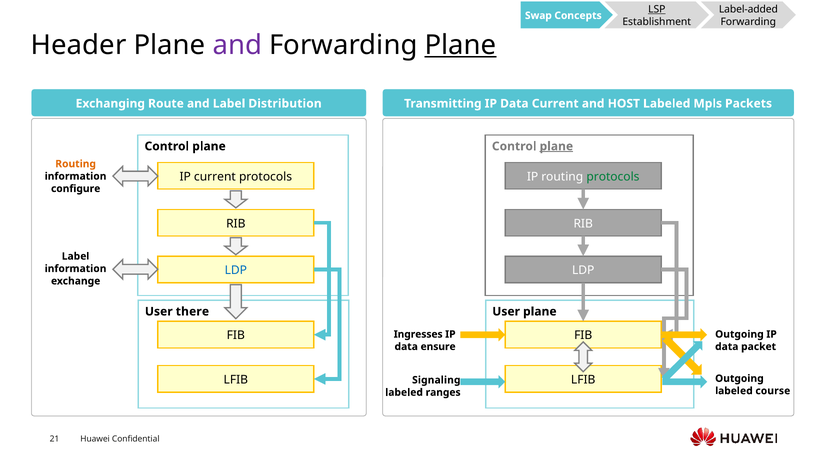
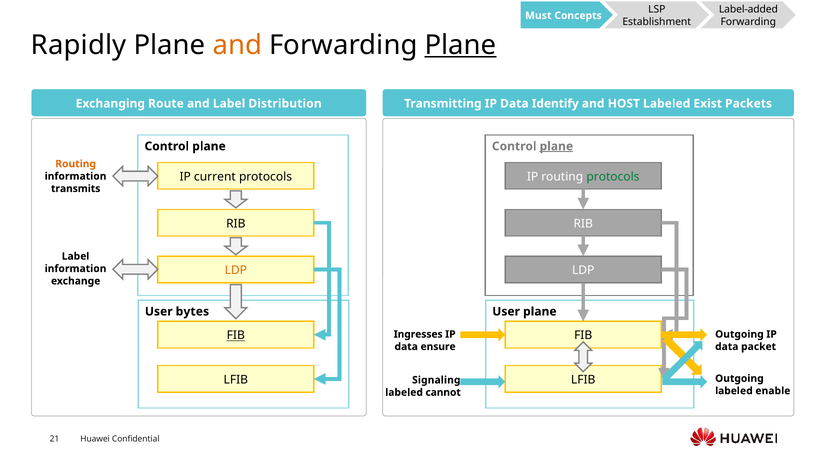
LSP underline: present -> none
Swap: Swap -> Must
Header: Header -> Rapidly
and at (237, 45) colour: purple -> orange
Data Current: Current -> Identify
Mpls: Mpls -> Exist
configure: configure -> transmits
LDP at (236, 271) colour: blue -> orange
there: there -> bytes
FIB at (236, 336) underline: none -> present
course: course -> enable
ranges: ranges -> cannot
